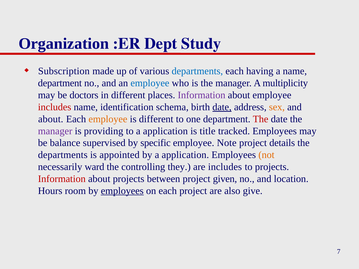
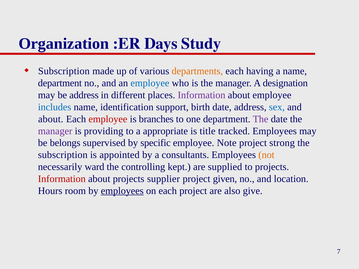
Dept: Dept -> Days
departments at (197, 71) colour: blue -> orange
multiplicity: multiplicity -> designation
be doctors: doctors -> address
includes at (55, 107) colour: red -> blue
schema: schema -> support
date at (222, 107) underline: present -> none
sex colour: orange -> blue
employee at (108, 119) colour: orange -> red
is different: different -> branches
The at (261, 119) colour: red -> purple
to a application: application -> appropriate
balance: balance -> belongs
details: details -> strong
departments at (63, 155): departments -> subscription
by a application: application -> consultants
they: they -> kept
are includes: includes -> supplied
between: between -> supplier
